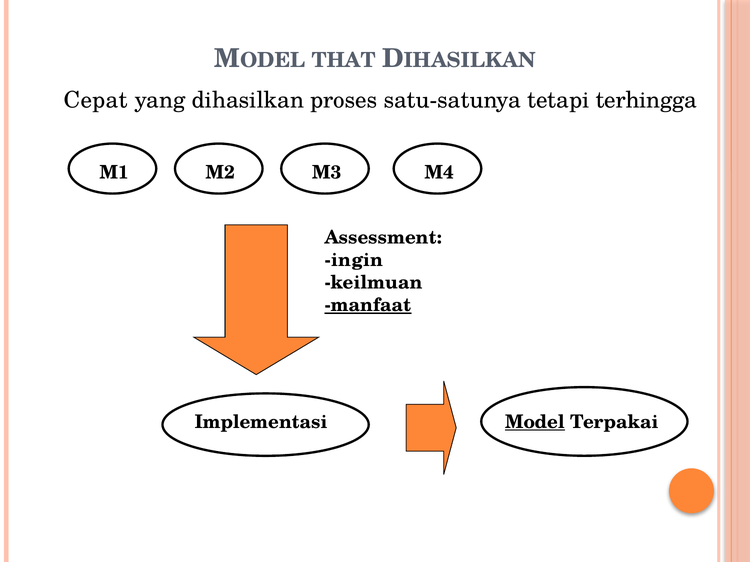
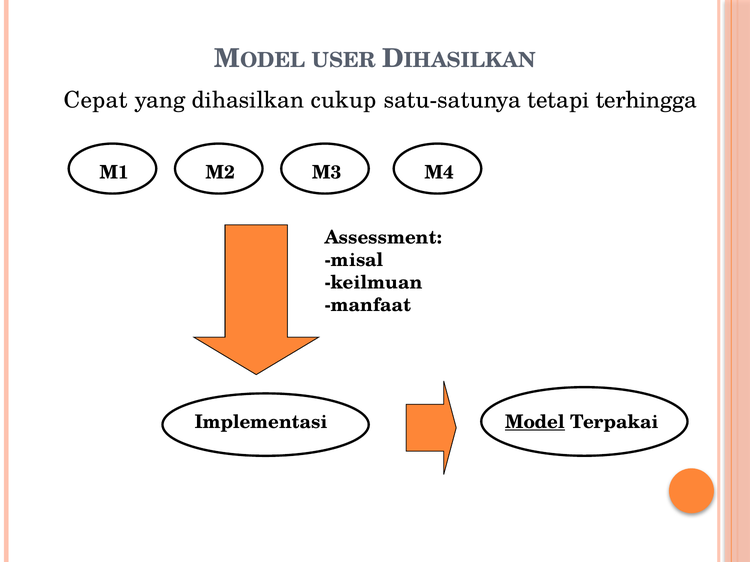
THAT: THAT -> USER
proses: proses -> cukup
ingin: ingin -> misal
manfaat underline: present -> none
